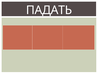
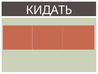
ПАДАТЬ: ПАДАТЬ -> КИДАТЬ
